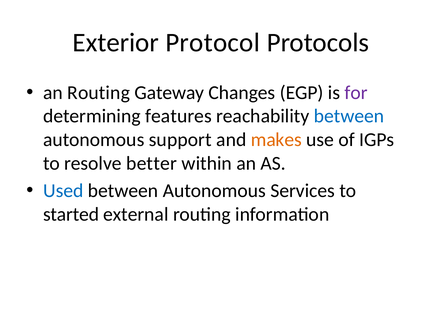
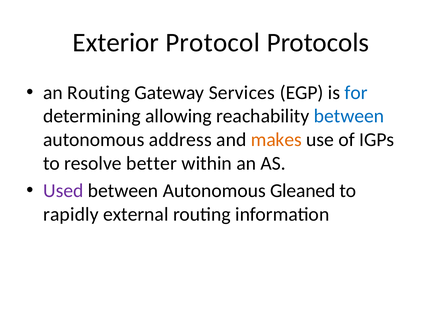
Changes: Changes -> Services
for colour: purple -> blue
features: features -> allowing
support: support -> address
Used colour: blue -> purple
Services: Services -> Gleaned
started: started -> rapidly
